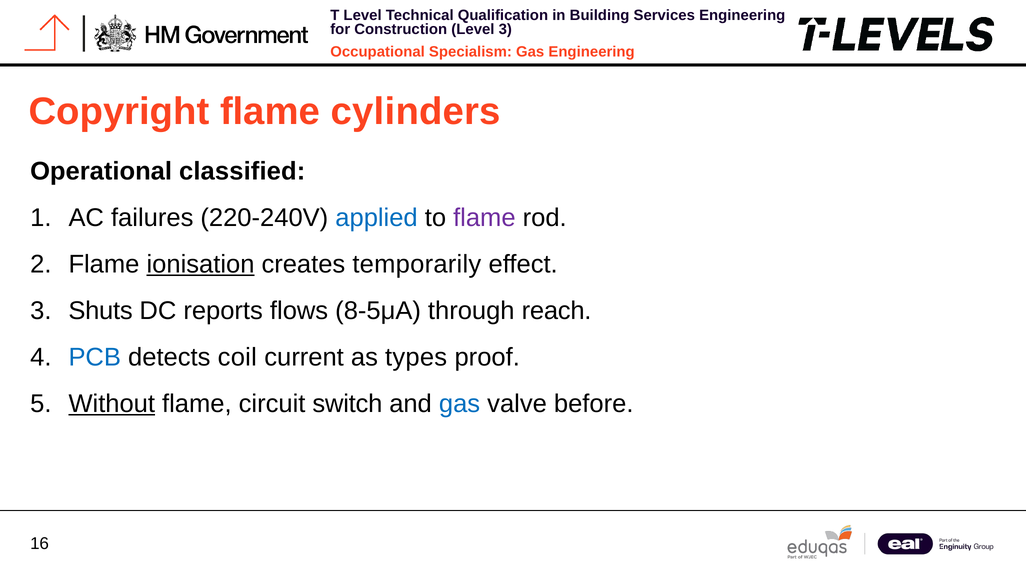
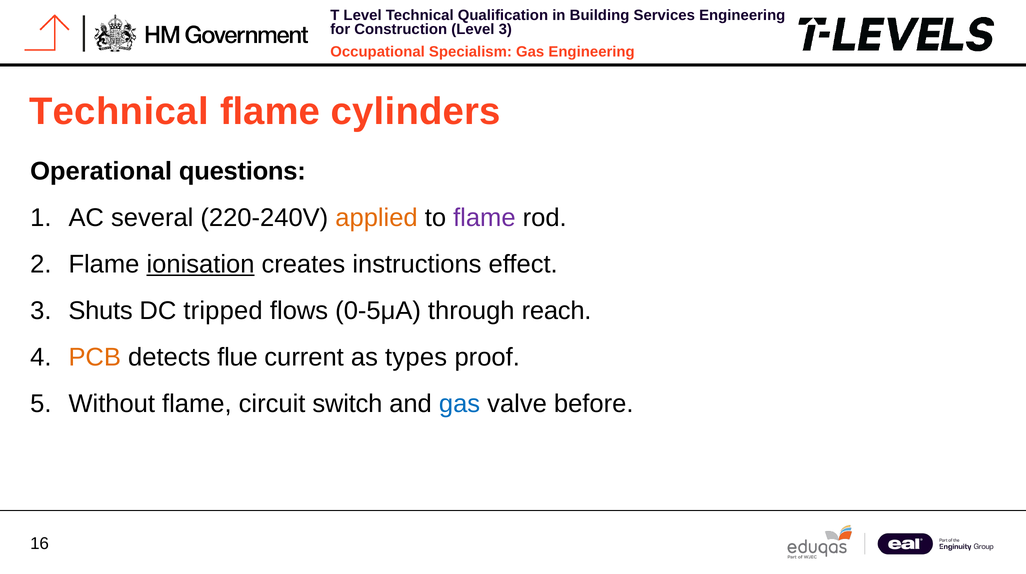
Copyright at (119, 111): Copyright -> Technical
classified: classified -> questions
failures: failures -> several
applied colour: blue -> orange
temporarily: temporarily -> instructions
reports: reports -> tripped
8-5μA: 8-5μA -> 0-5μA
PCB colour: blue -> orange
coil: coil -> flue
Without underline: present -> none
